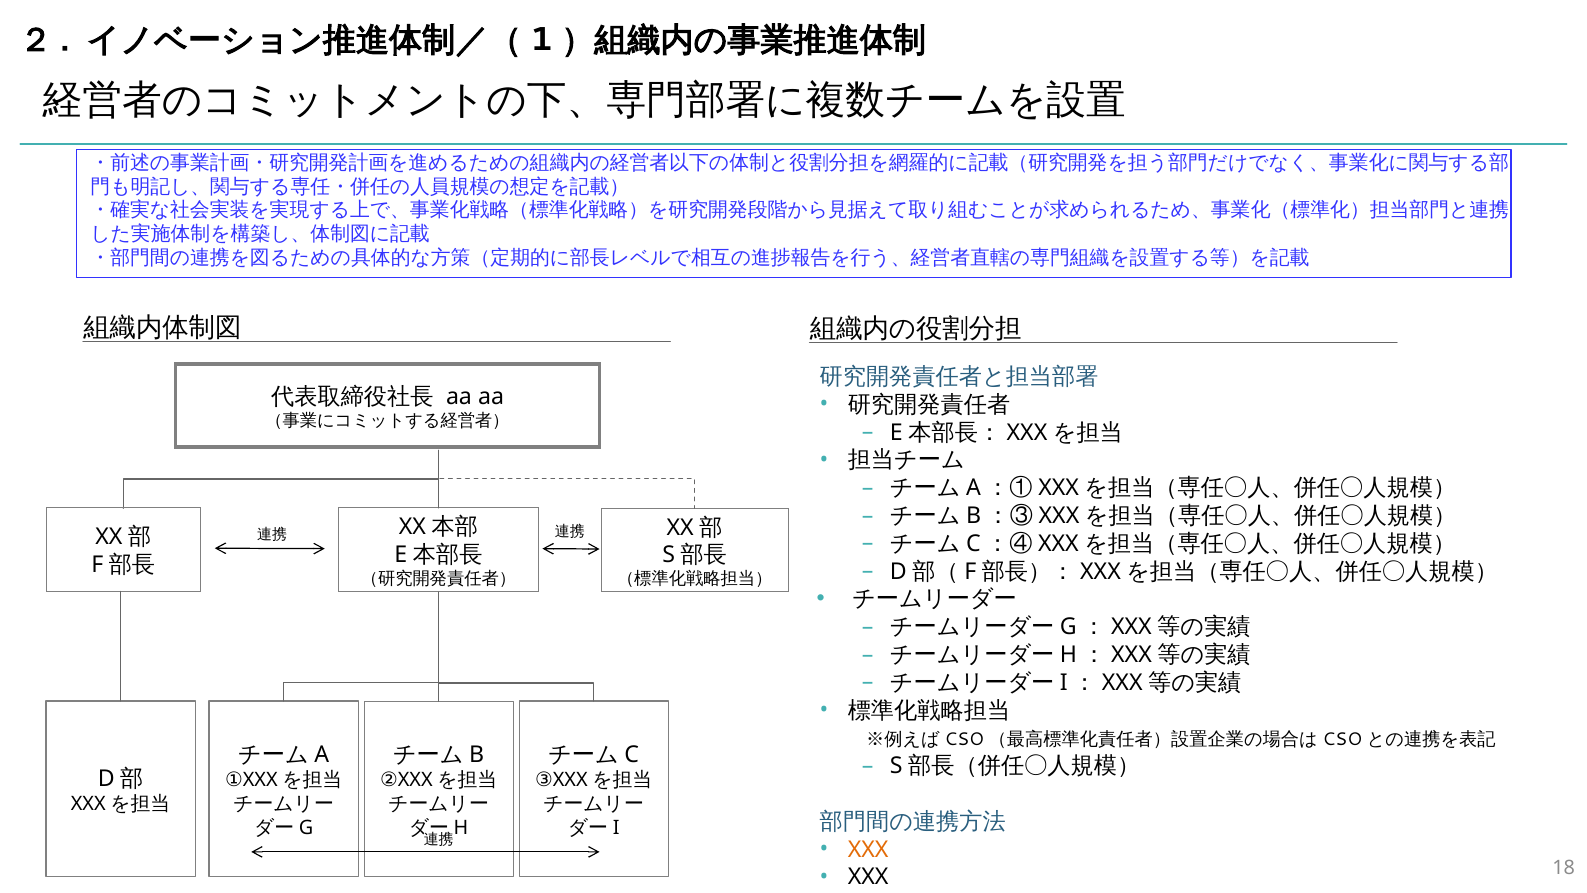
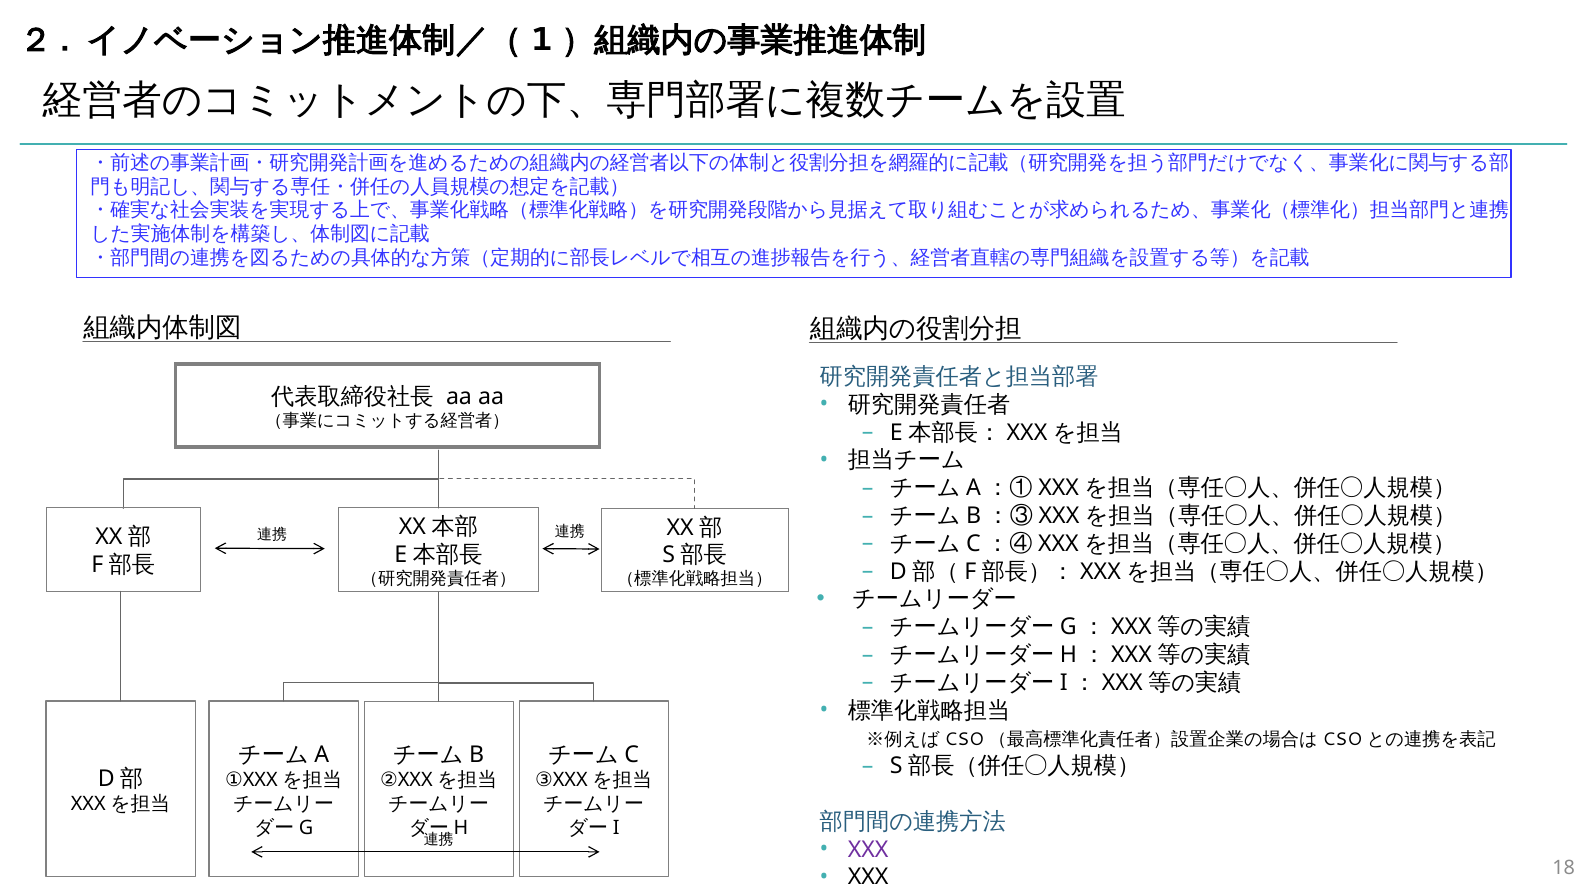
XXX at (868, 849) colour: orange -> purple
